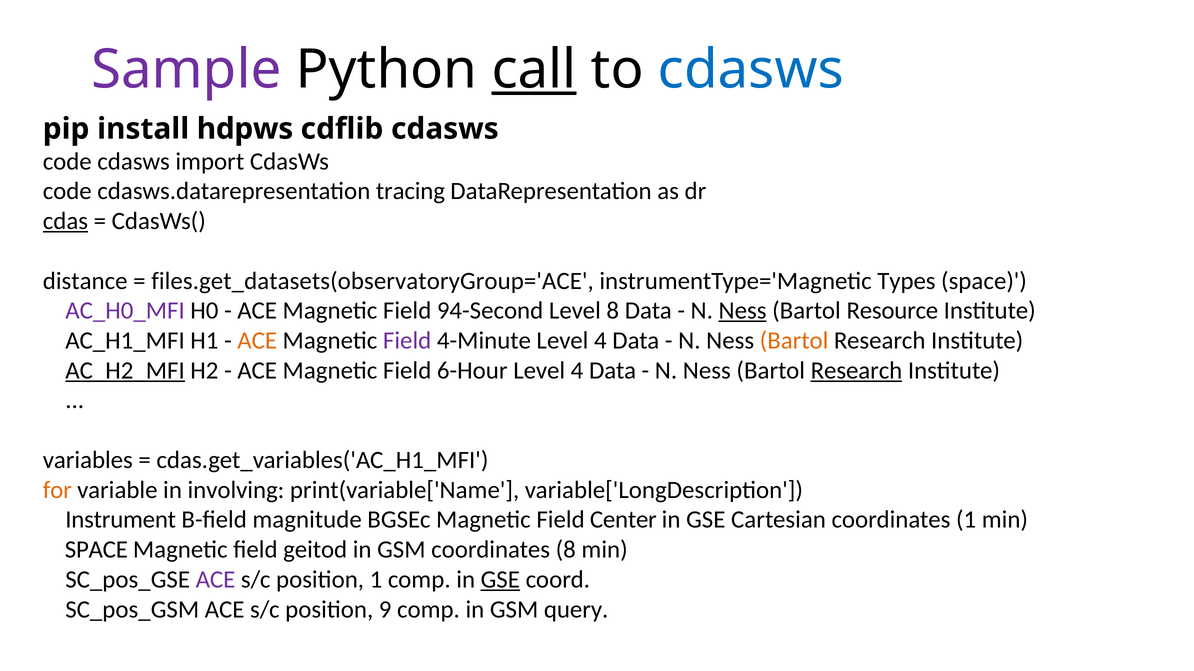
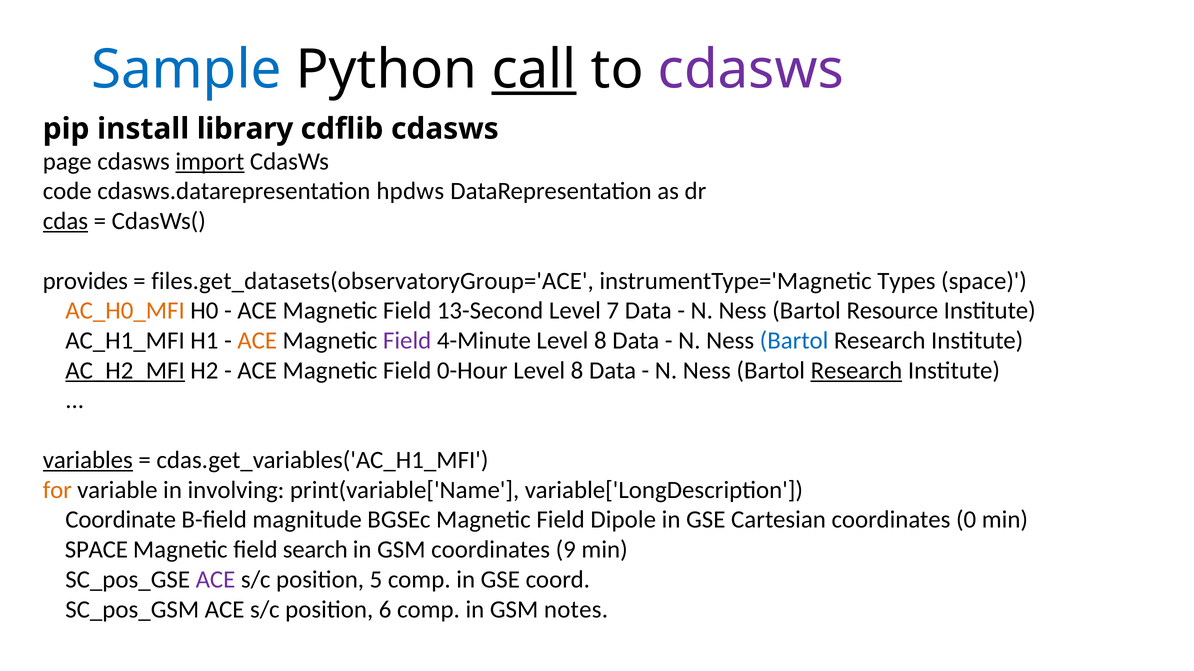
Sample colour: purple -> blue
cdasws at (751, 70) colour: blue -> purple
hdpws: hdpws -> library
code at (67, 161): code -> page
import underline: none -> present
tracing: tracing -> hpdws
distance: distance -> provides
AC_H0_MFI colour: purple -> orange
94-Second: 94-Second -> 13-Second
Level 8: 8 -> 7
Ness at (743, 311) underline: present -> none
4-Minute Level 4: 4 -> 8
Bartol at (794, 341) colour: orange -> blue
6-Hour: 6-Hour -> 0-Hour
4 at (577, 371): 4 -> 8
variables underline: none -> present
Instrument: Instrument -> Coordinate
Center: Center -> Dipole
coordinates 1: 1 -> 0
geitod: geitod -> search
coordinates 8: 8 -> 9
position 1: 1 -> 5
GSE at (500, 580) underline: present -> none
9: 9 -> 6
query: query -> notes
